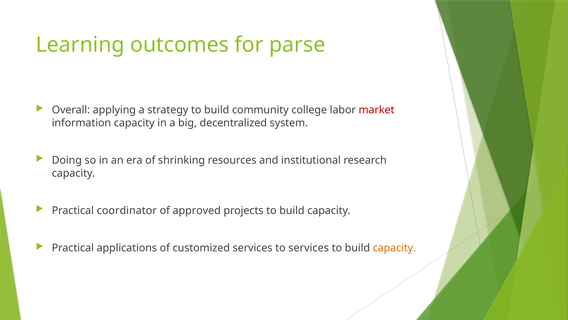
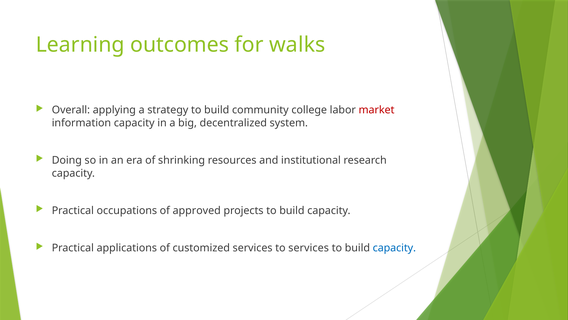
parse: parse -> walks
coordinator: coordinator -> occupations
capacity at (394, 248) colour: orange -> blue
